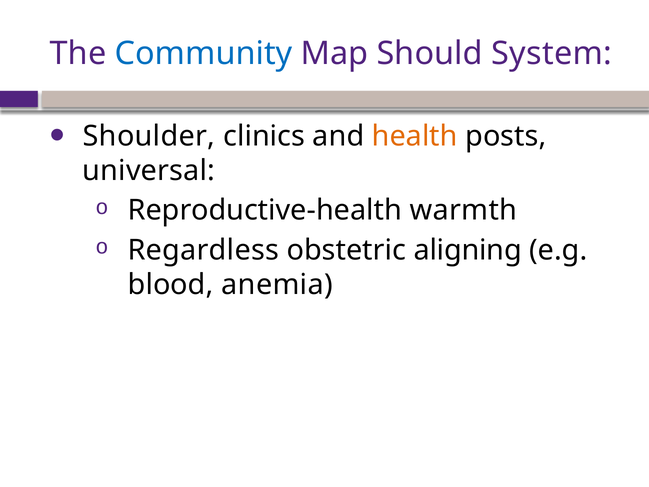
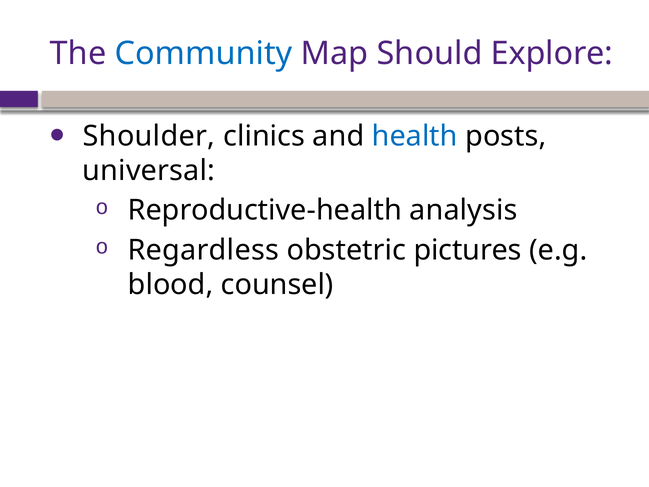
System: System -> Explore
health colour: orange -> blue
warmth: warmth -> analysis
aligning: aligning -> pictures
anemia: anemia -> counsel
